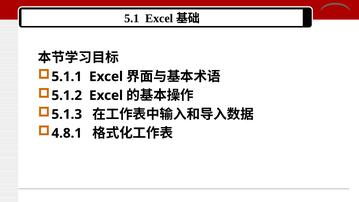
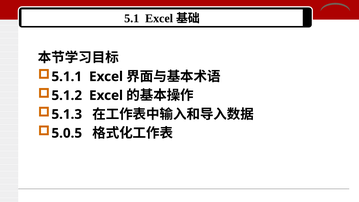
4.8.1: 4.8.1 -> 5.0.5
